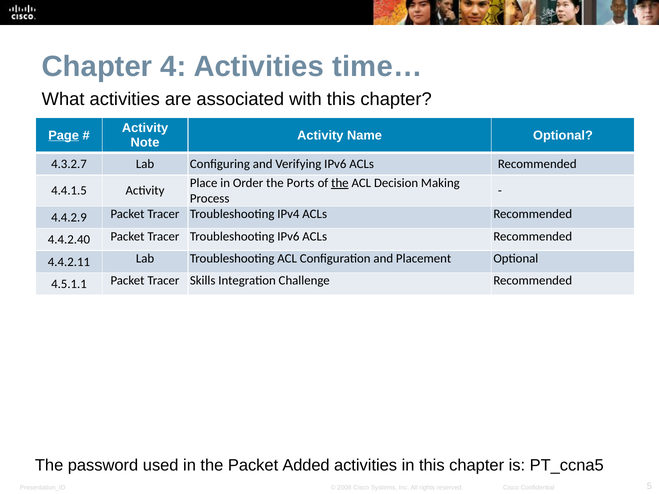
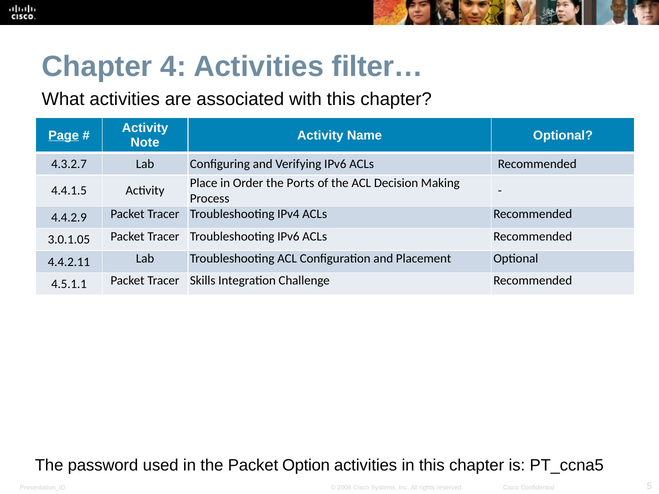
time…: time… -> filter…
the at (340, 183) underline: present -> none
4.4.2.40: 4.4.2.40 -> 3.0.1.05
Added: Added -> Option
